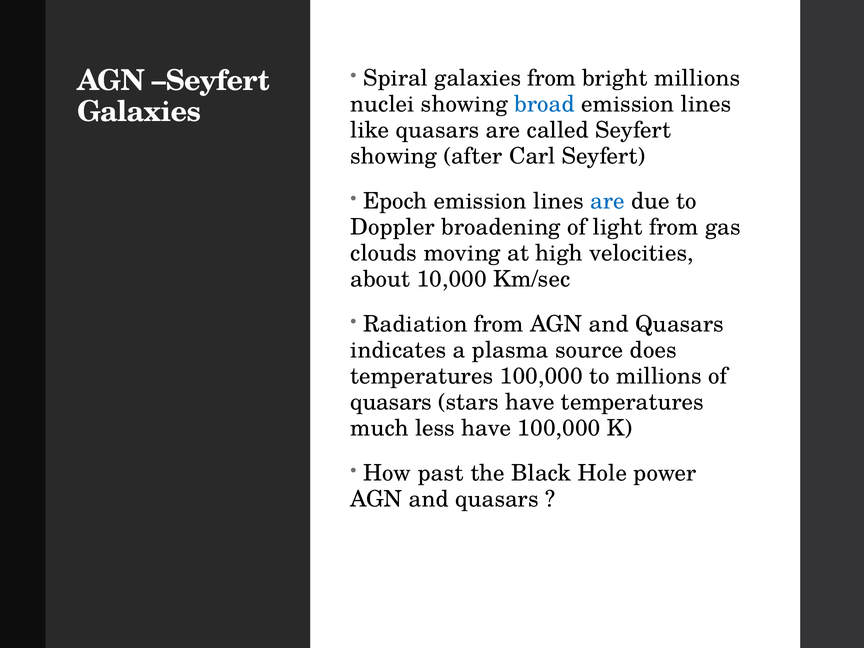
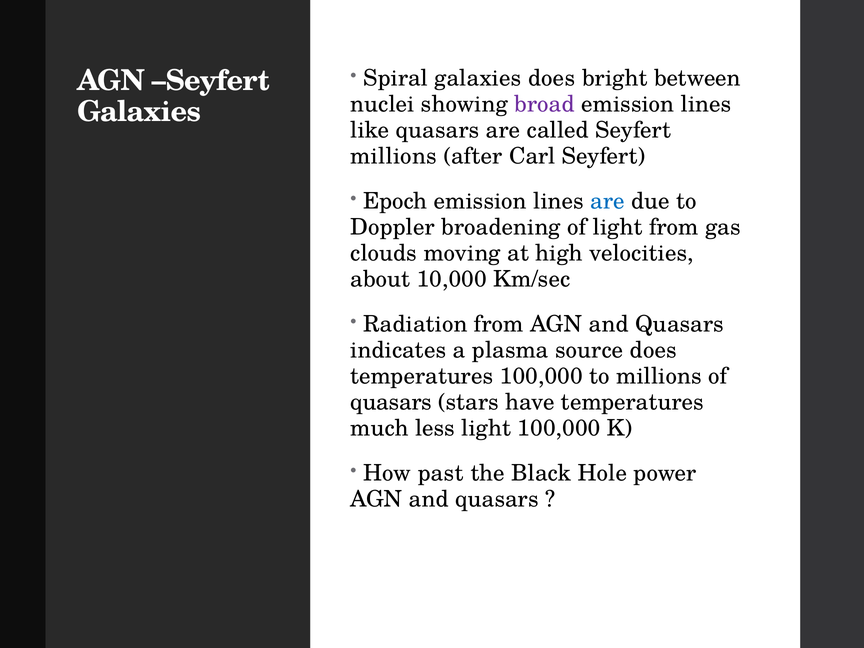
galaxies from: from -> does
bright millions: millions -> between
broad colour: blue -> purple
showing at (394, 156): showing -> millions
less have: have -> light
